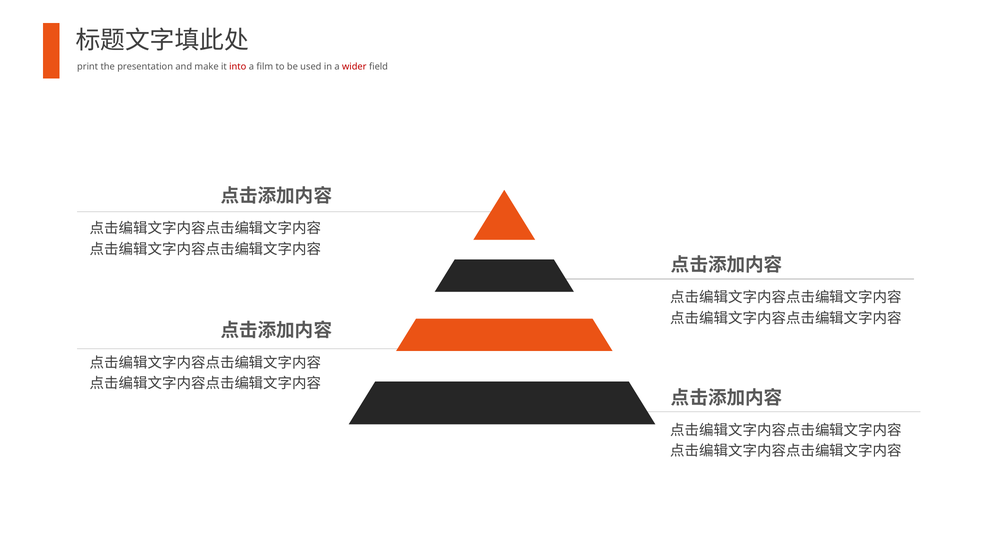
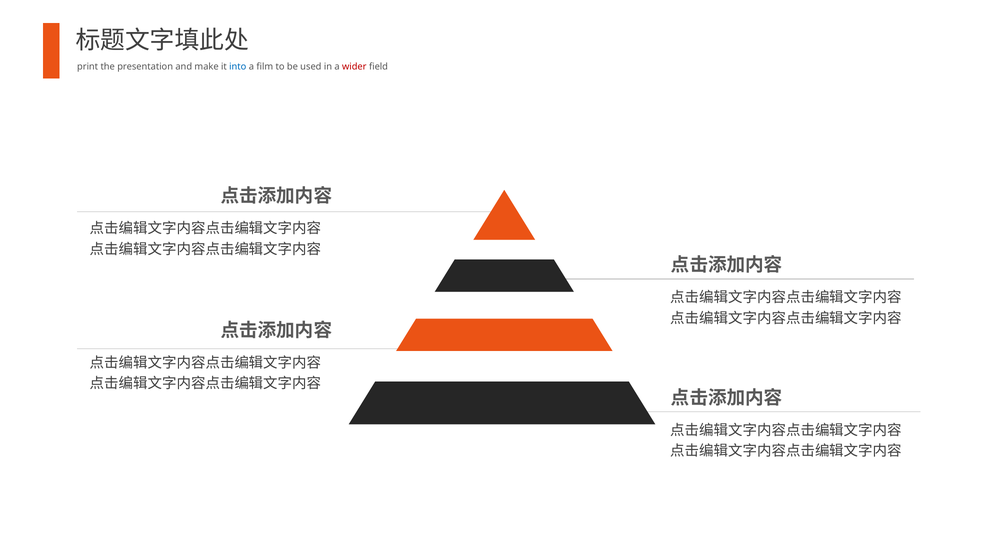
into colour: red -> blue
